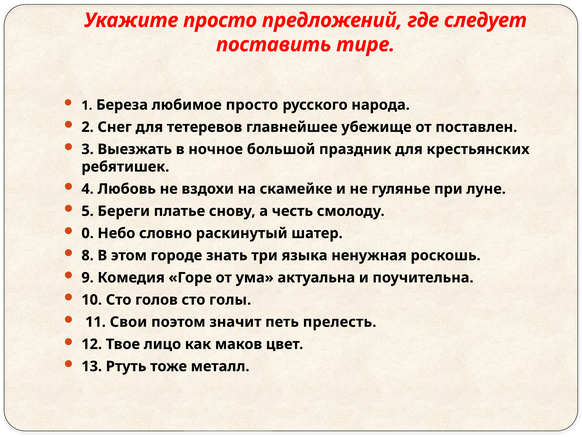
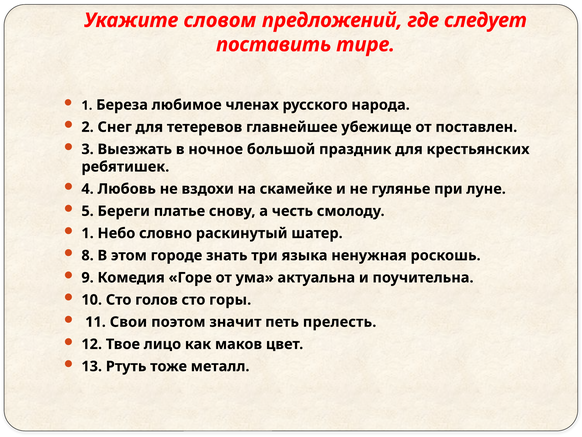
Укажите просто: просто -> словом
любимое просто: просто -> членах
0 at (88, 233): 0 -> 1
голы: голы -> горы
